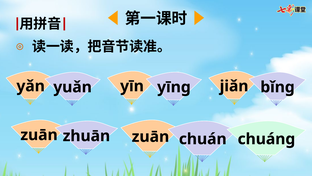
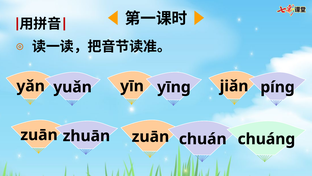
bǐng: bǐng -> píng
